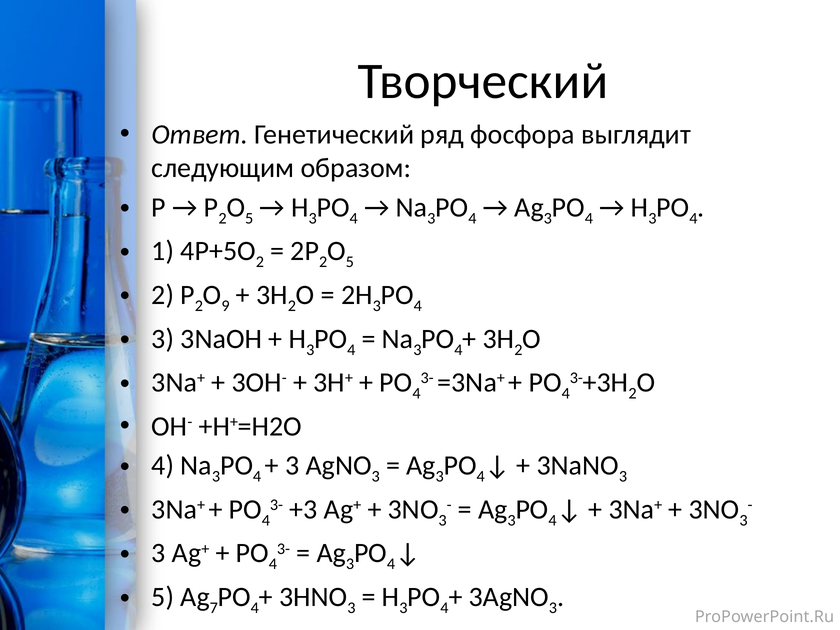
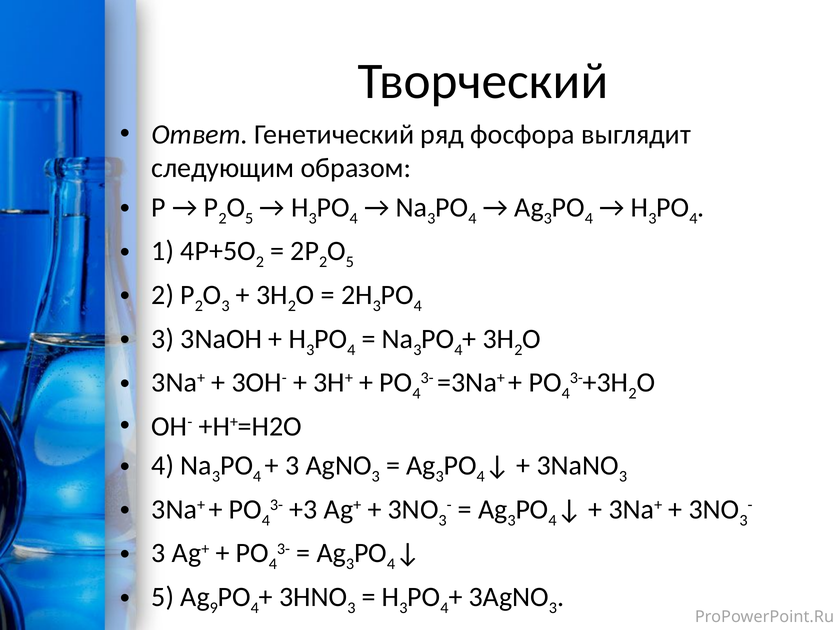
9 at (226, 306): 9 -> 3
7: 7 -> 9
